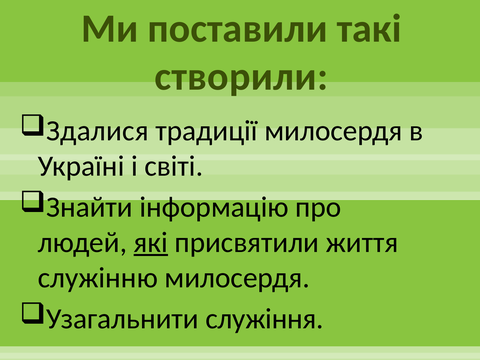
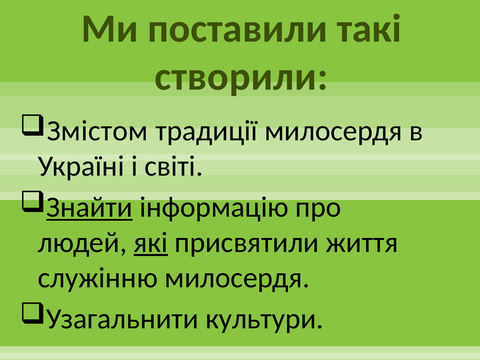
Здалися: Здалися -> Змістом
Знайти underline: none -> present
служіння: служіння -> культури
